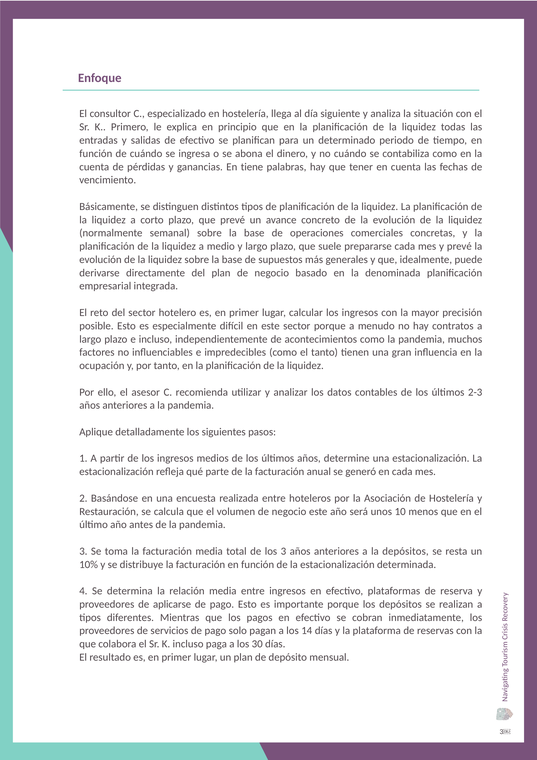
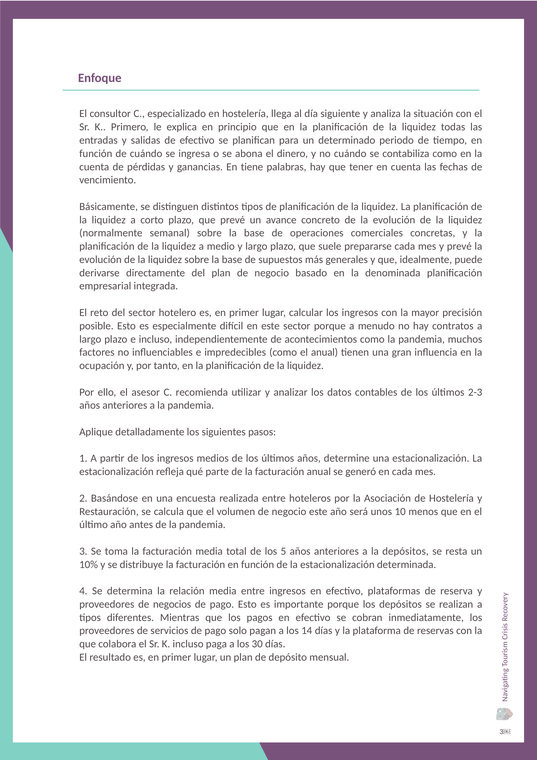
el tanto: tanto -> anual
los 3: 3 -> 5
aplicarse: aplicarse -> negocios
